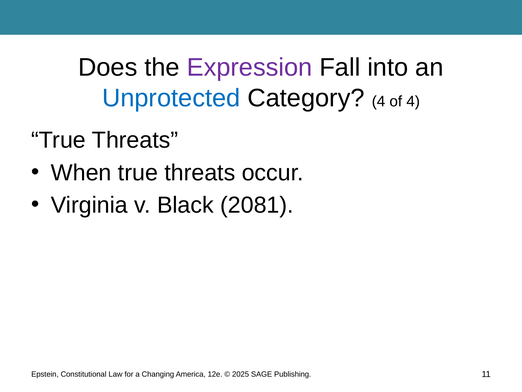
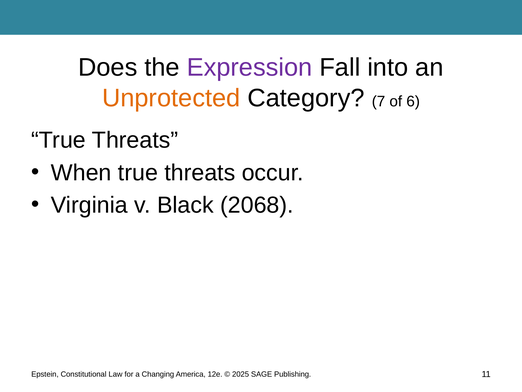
Unprotected colour: blue -> orange
Category 4: 4 -> 7
of 4: 4 -> 6
2081: 2081 -> 2068
